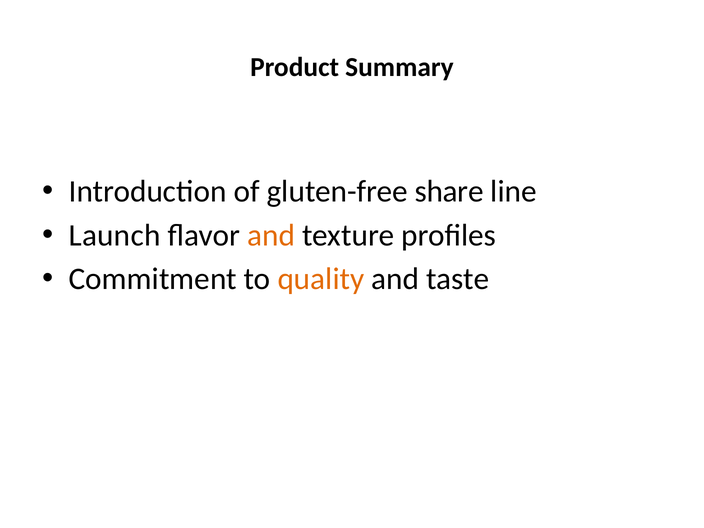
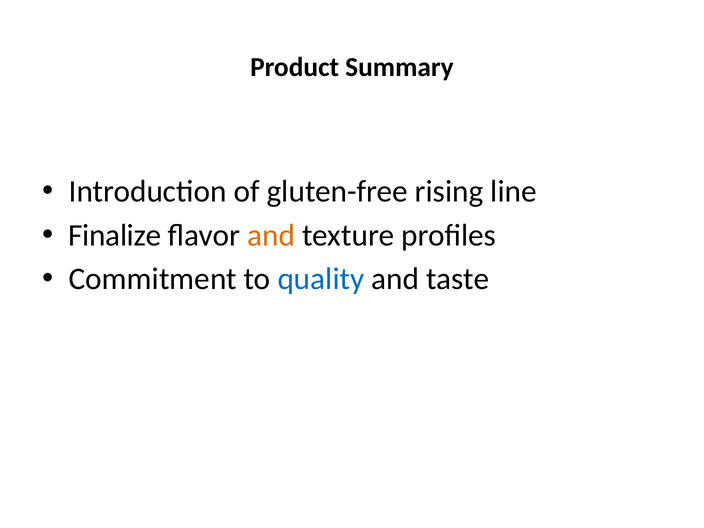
share: share -> rising
Launch: Launch -> Finalize
quality colour: orange -> blue
